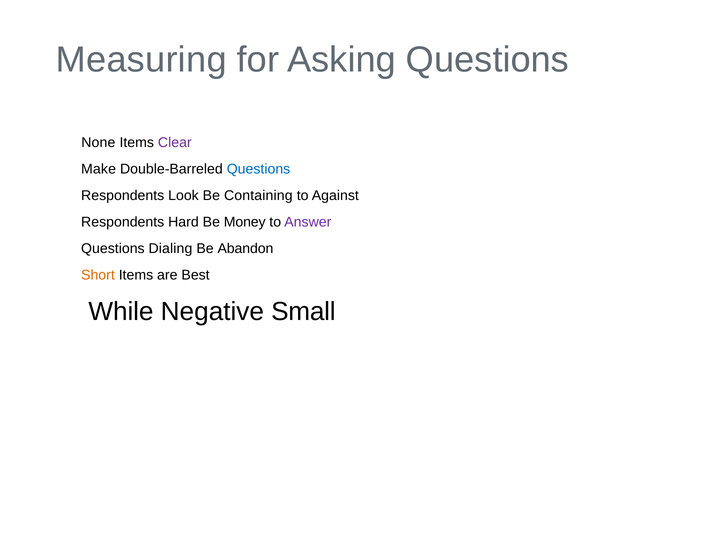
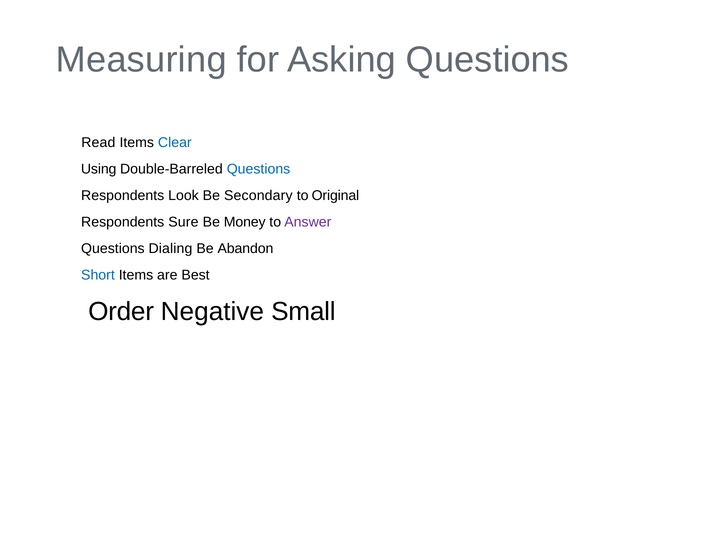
None: None -> Read
Clear colour: purple -> blue
Make: Make -> Using
Containing: Containing -> Secondary
Against: Against -> Original
Hard: Hard -> Sure
Short colour: orange -> blue
While: While -> Order
